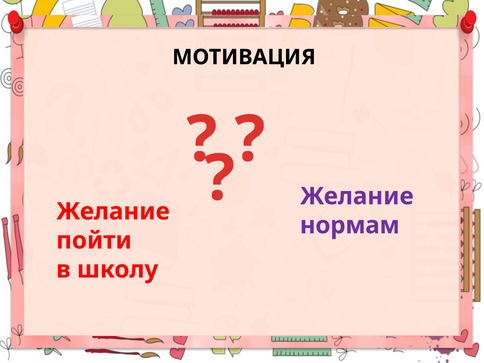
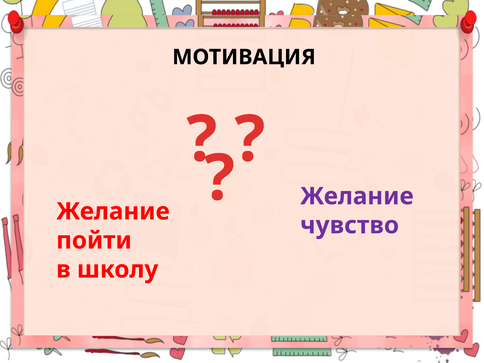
нормам: нормам -> чувство
